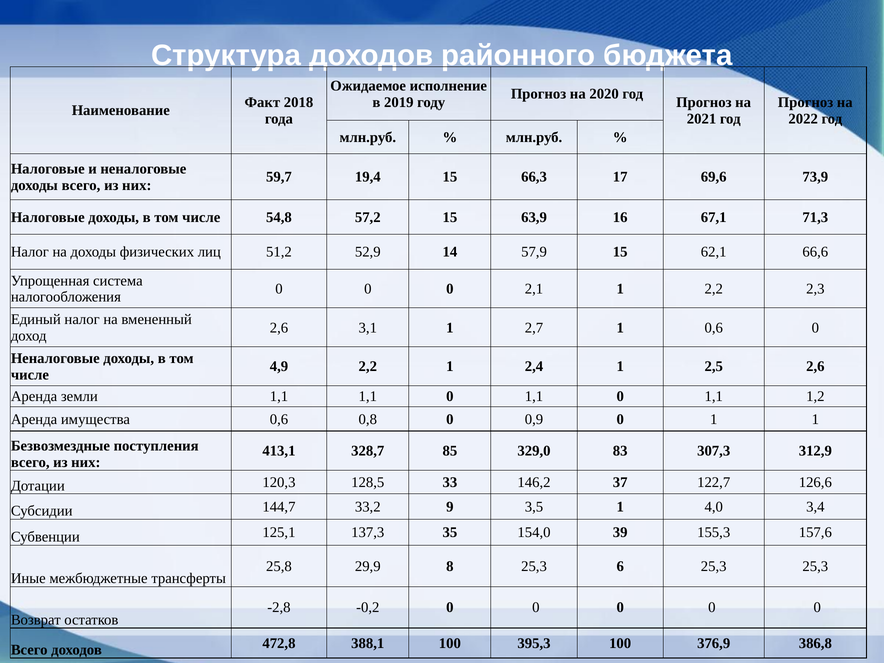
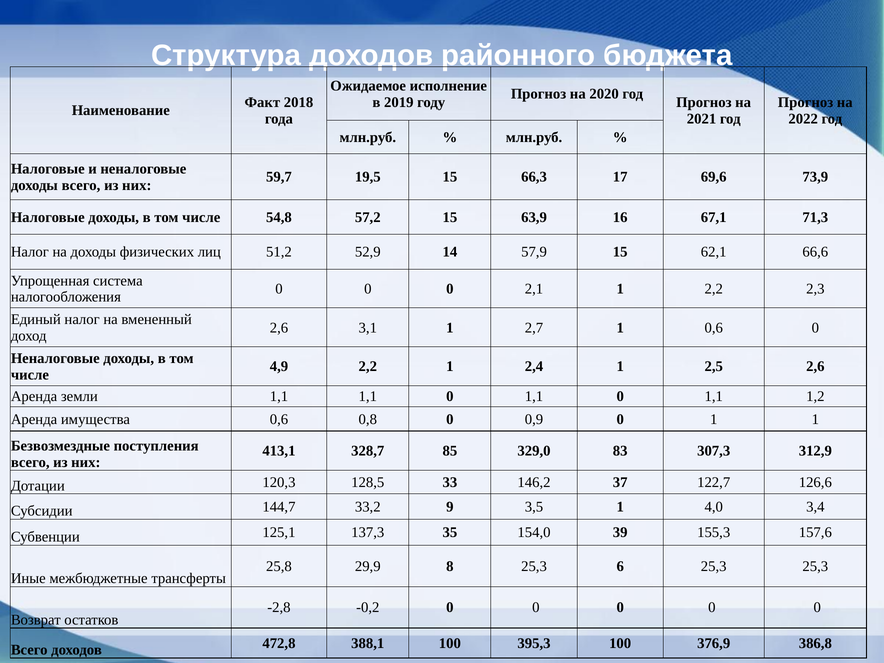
19,4: 19,4 -> 19,5
